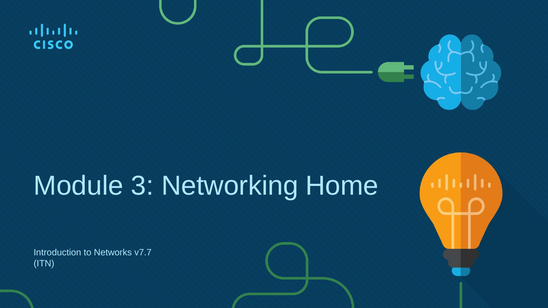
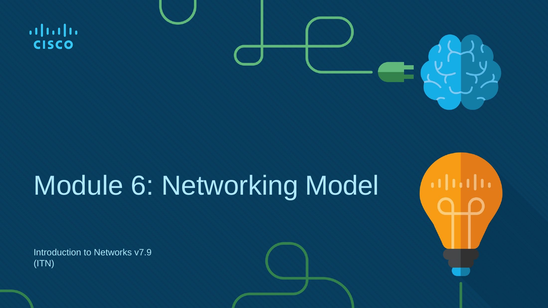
3: 3 -> 6
Home: Home -> Model
v7.7: v7.7 -> v7.9
